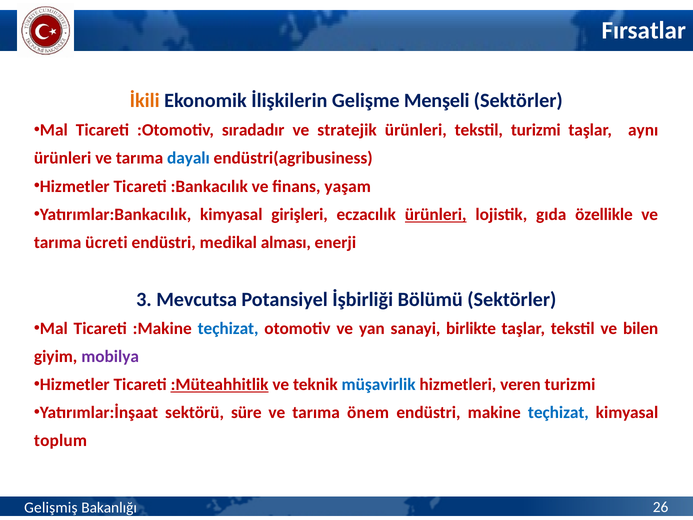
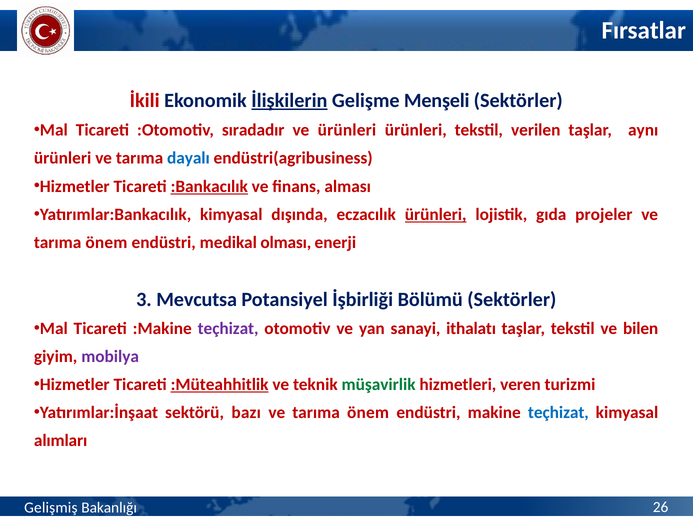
İkili colour: orange -> red
İlişkilerin underline: none -> present
ve stratejik: stratejik -> ürünleri
tekstil turizmi: turizmi -> verilen
:Bankacılık underline: none -> present
yaşam: yaşam -> alması
girişleri: girişleri -> dışında
özellikle: özellikle -> projeler
ücreti at (106, 242): ücreti -> önem
alması: alması -> olması
teçhizat at (228, 328) colour: blue -> purple
birlikte: birlikte -> ithalatı
müşavirlik colour: blue -> green
süre: süre -> bazı
toplum: toplum -> alımları
